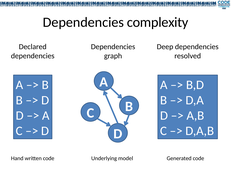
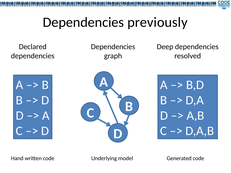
complexity: complexity -> previously
